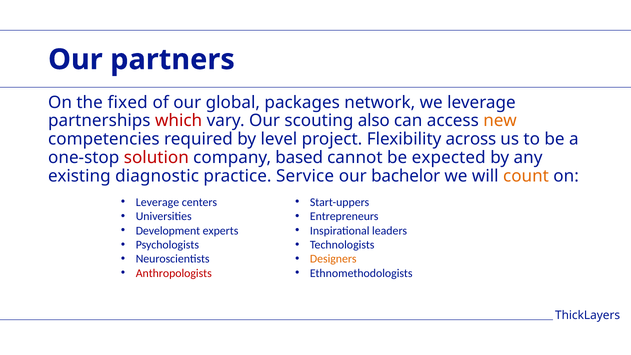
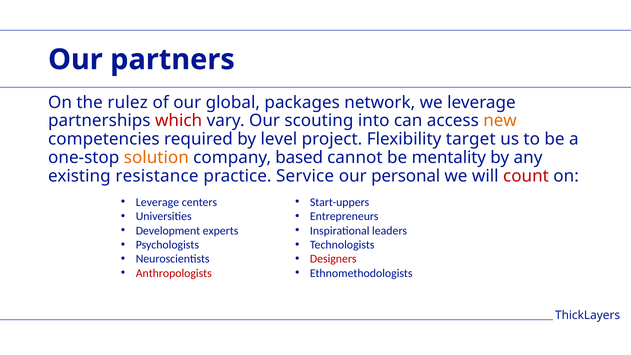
fixed: fixed -> rulez
also: also -> into
across: across -> target
solution colour: red -> orange
expected: expected -> mentality
diagnostic: diagnostic -> resistance
bachelor: bachelor -> personal
count colour: orange -> red
Designers colour: orange -> red
